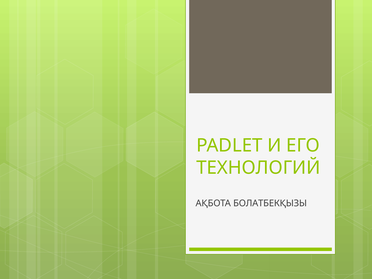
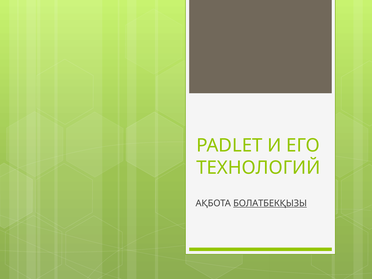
БОЛАТБЕКҚЫЗЫ underline: none -> present
